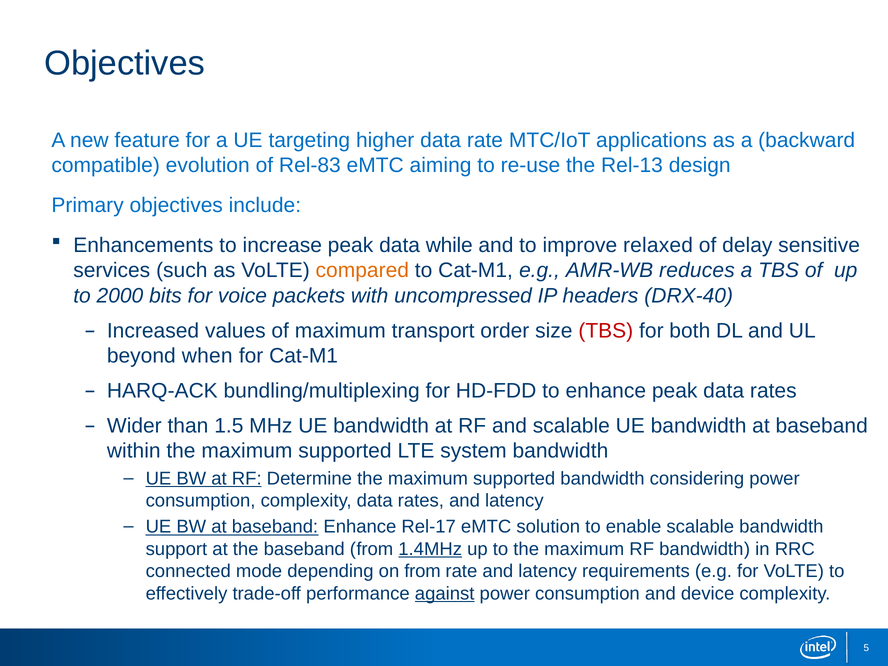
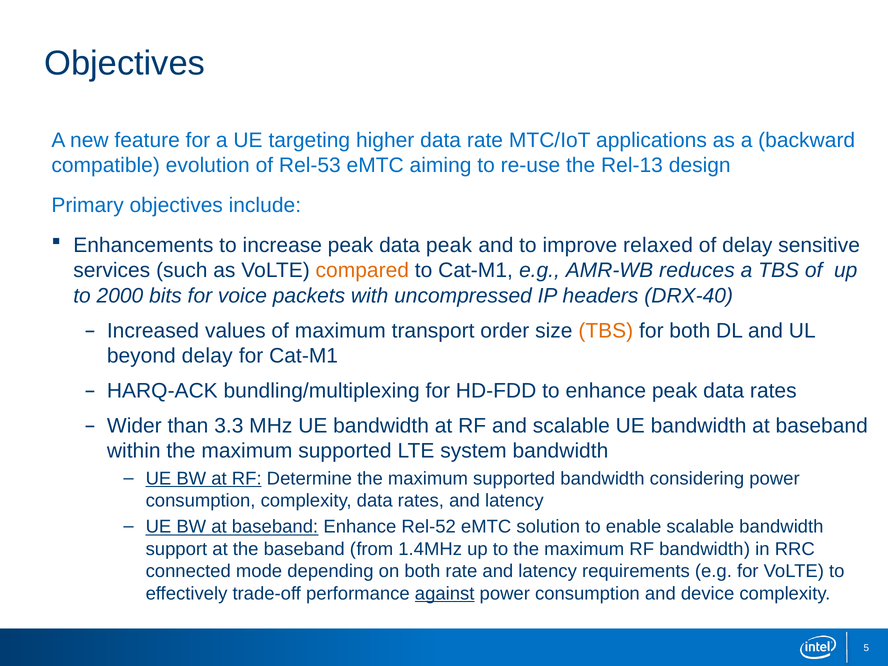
Rel-83: Rel-83 -> Rel-53
data while: while -> peak
TBS at (606, 331) colour: red -> orange
beyond when: when -> delay
1.5: 1.5 -> 3.3
Rel-17: Rel-17 -> Rel-52
1.4MHz underline: present -> none
on from: from -> both
